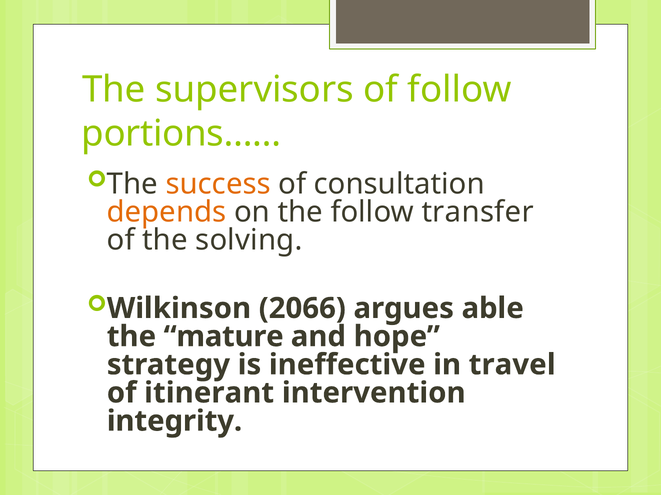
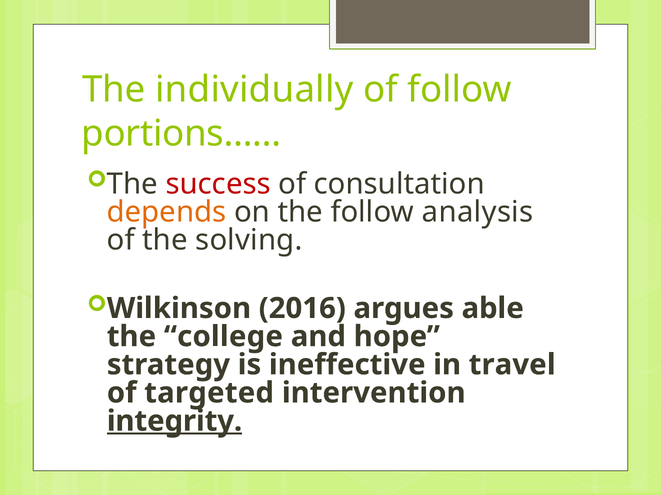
supervisors: supervisors -> individually
success colour: orange -> red
transfer: transfer -> analysis
2066: 2066 -> 2016
mature: mature -> college
itinerant: itinerant -> targeted
integrity underline: none -> present
